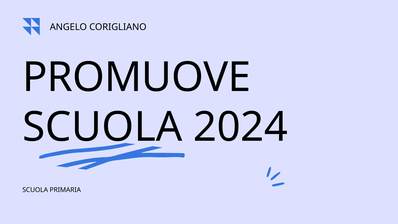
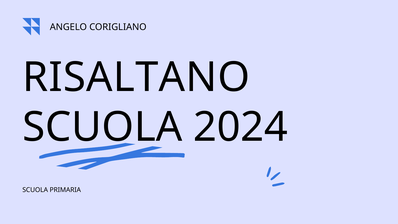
PROMUOVE: PROMUOVE -> RISALTANO
